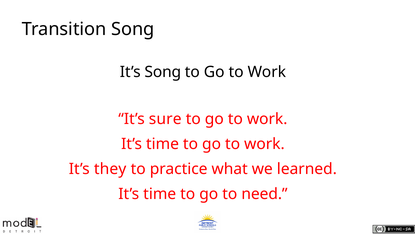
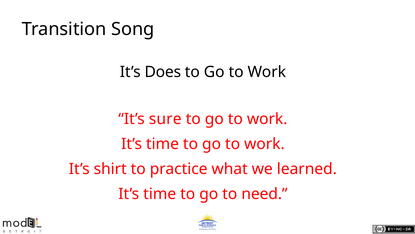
It’s Song: Song -> Does
they: they -> shirt
